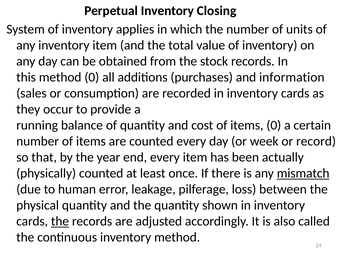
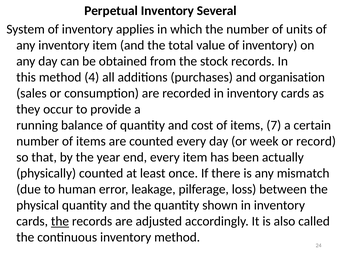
Closing: Closing -> Several
method 0: 0 -> 4
information: information -> organisation
items 0: 0 -> 7
mismatch underline: present -> none
